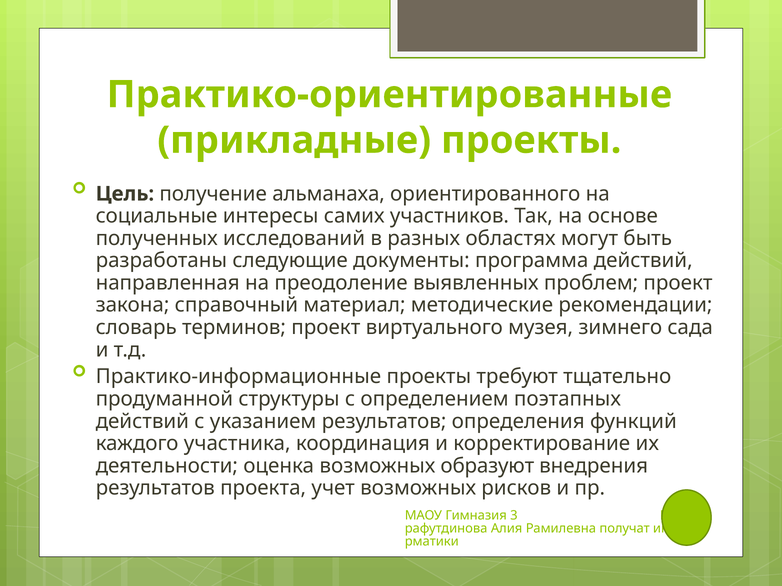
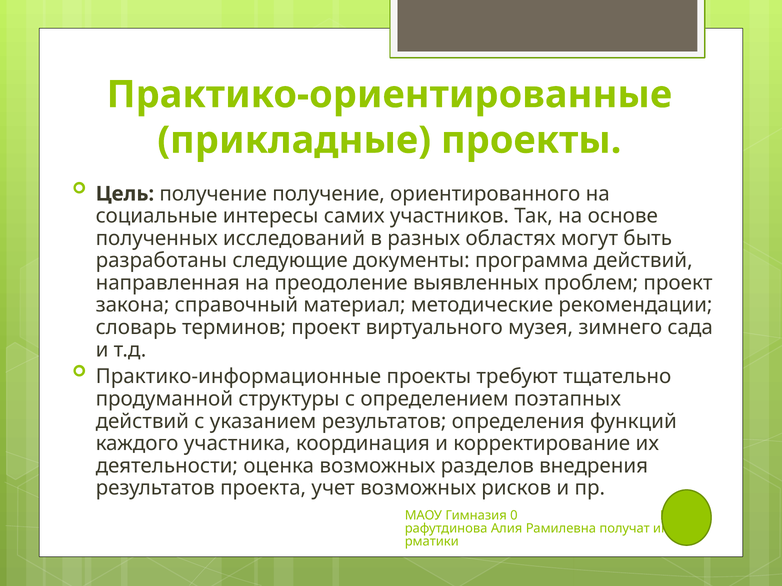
получение альманаха: альманаха -> получение
образуют: образуют -> разделов
3: 3 -> 0
